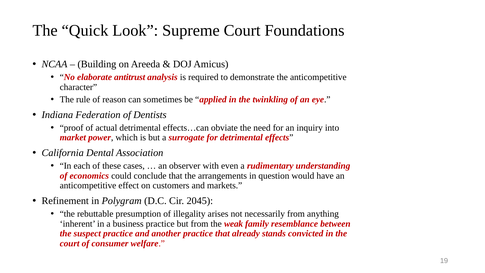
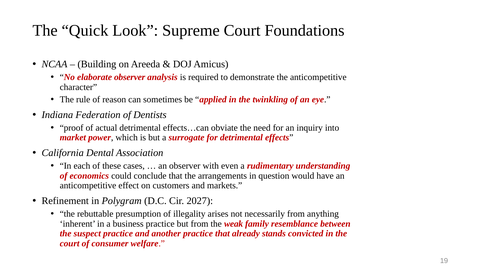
elaborate antitrust: antitrust -> observer
2045: 2045 -> 2027
